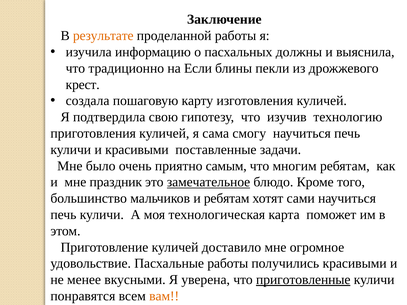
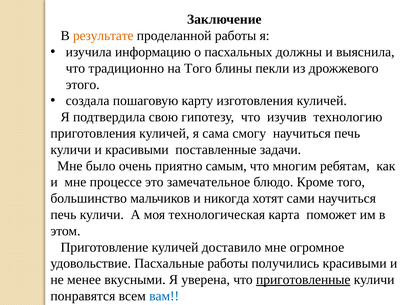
на Если: Если -> Того
крест: крест -> этого
праздник: праздник -> процессе
замечательное underline: present -> none
и ребятам: ребятам -> никогда
вам colour: orange -> blue
